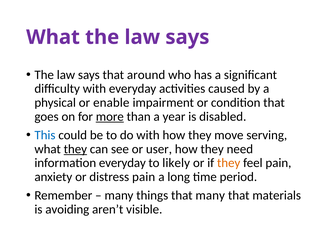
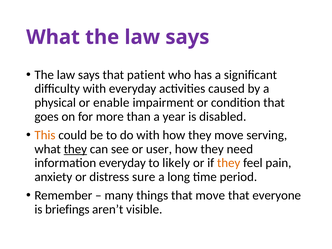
around: around -> patient
more underline: present -> none
This colour: blue -> orange
distress pain: pain -> sure
that many: many -> move
materials: materials -> everyone
avoiding: avoiding -> briefings
